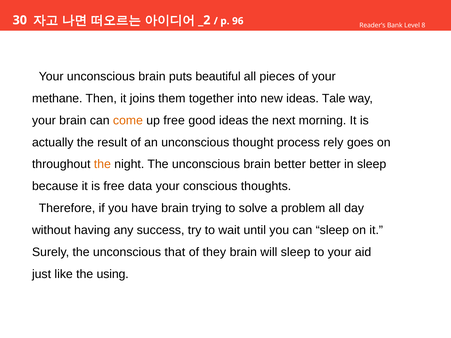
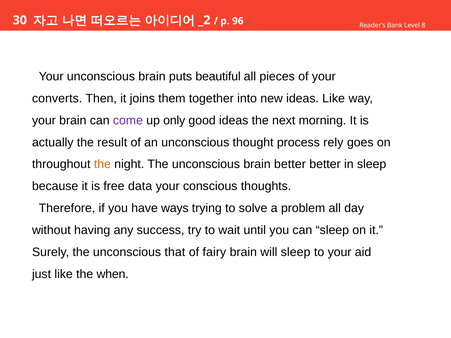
methane: methane -> converts
ideas Tale: Tale -> Like
come colour: orange -> purple
up free: free -> only
have brain: brain -> ways
they: they -> fairy
using: using -> when
